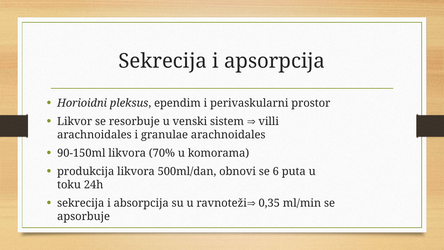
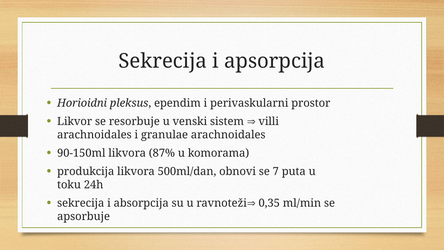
70%: 70% -> 87%
6: 6 -> 7
